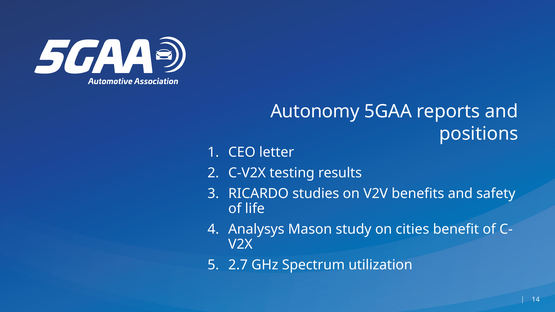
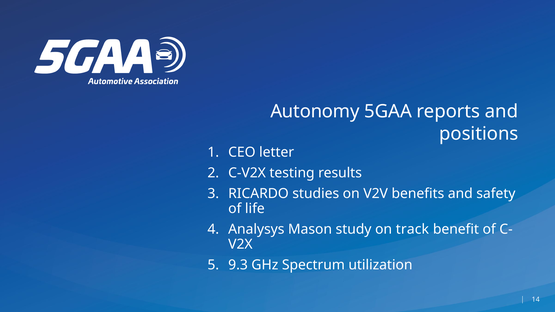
cities: cities -> track
2.7: 2.7 -> 9.3
